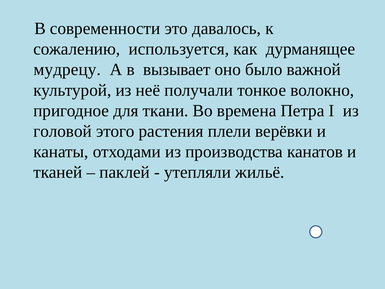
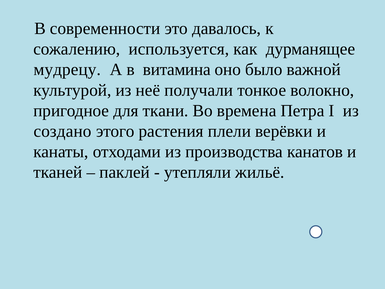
вызывает: вызывает -> витамина
головой: головой -> создано
